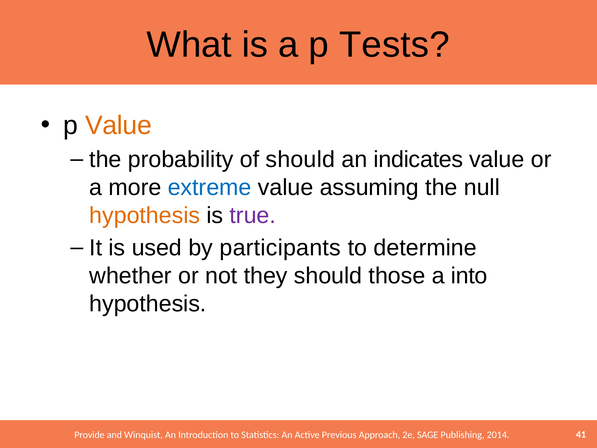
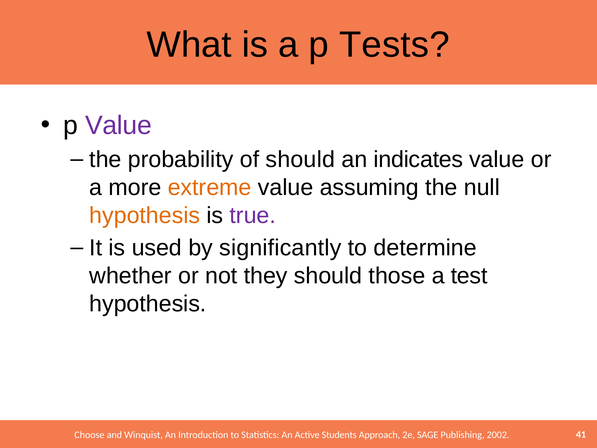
Value at (118, 125) colour: orange -> purple
extreme colour: blue -> orange
participants: participants -> significantly
into: into -> test
Provide: Provide -> Choose
Previous: Previous -> Students
2014: 2014 -> 2002
